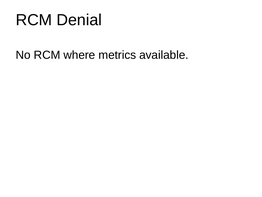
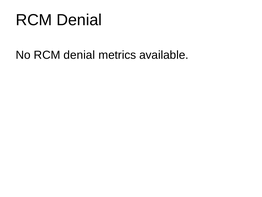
No RCM where: where -> denial
